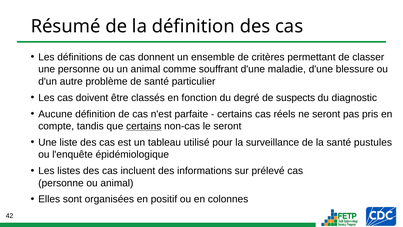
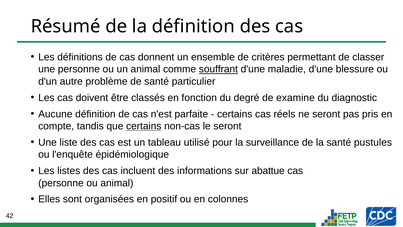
souffrant underline: none -> present
suspects: suspects -> examine
prélevé: prélevé -> abattue
